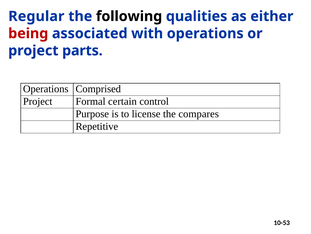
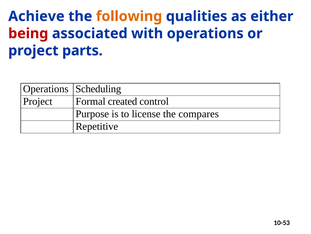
Regular: Regular -> Achieve
following colour: black -> orange
Comprised: Comprised -> Scheduling
certain: certain -> created
